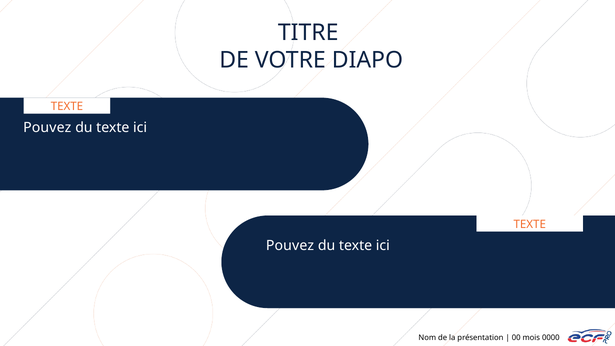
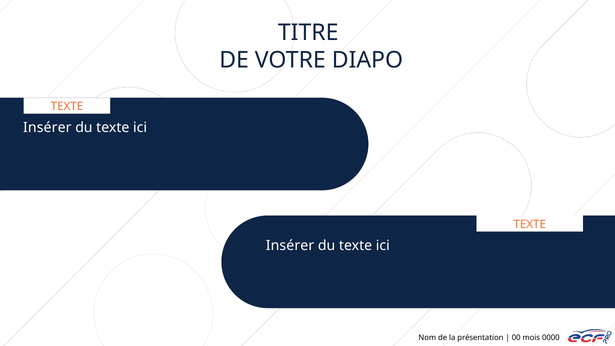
Pouvez at (47, 128): Pouvez -> Insérer
Pouvez at (290, 246): Pouvez -> Insérer
